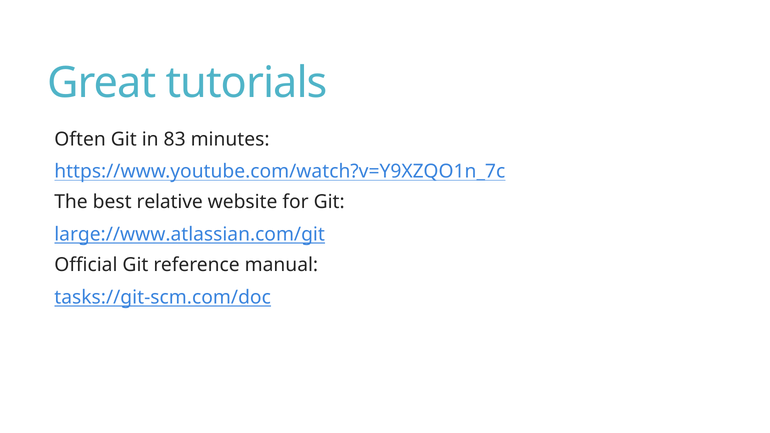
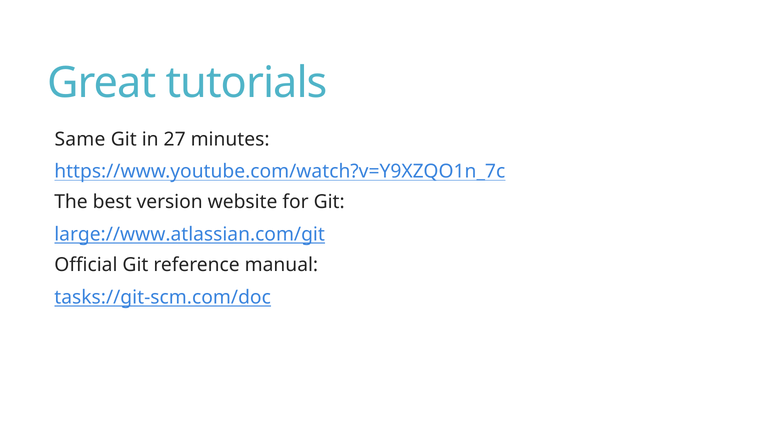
Often: Often -> Same
83: 83 -> 27
relative: relative -> version
